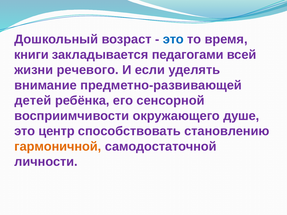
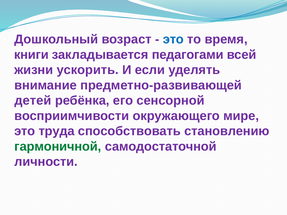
речевого: речевого -> ускорить
душе: душе -> мире
центр: центр -> труда
гармоничной colour: orange -> green
